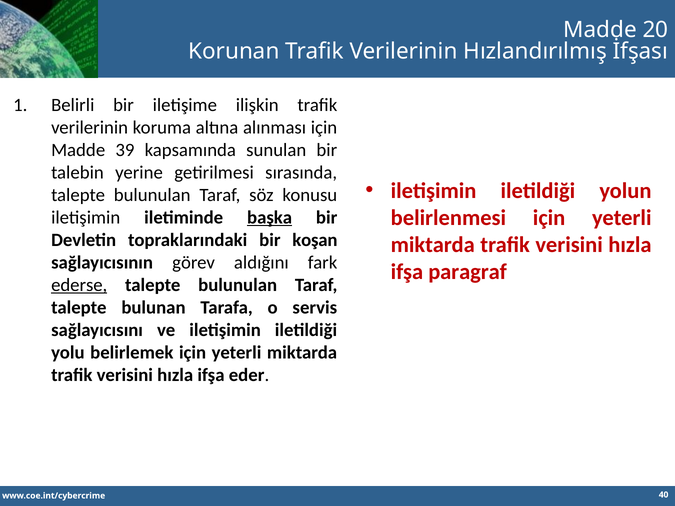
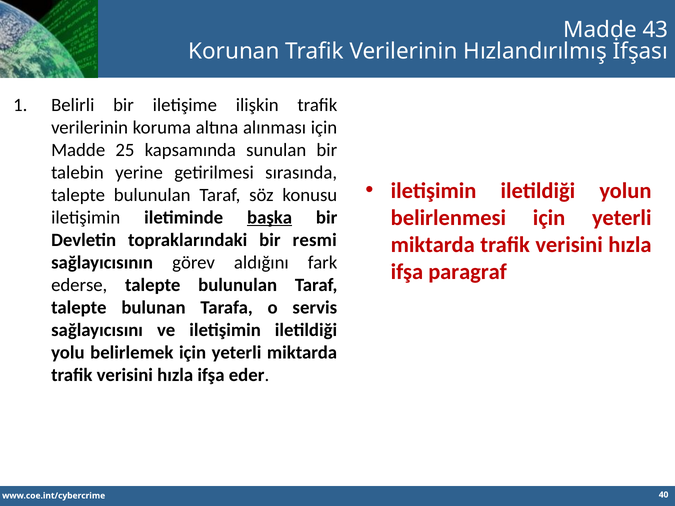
20: 20 -> 43
39: 39 -> 25
koşan: koşan -> resmi
ederse underline: present -> none
